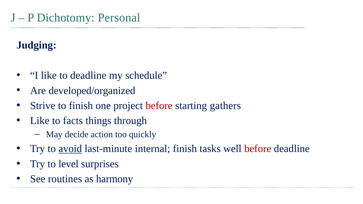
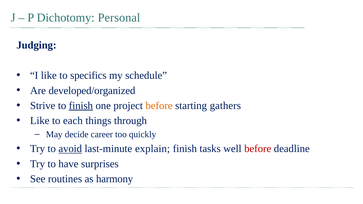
to deadline: deadline -> specifics
finish at (81, 106) underline: none -> present
before at (159, 106) colour: red -> orange
facts: facts -> each
action: action -> career
internal: internal -> explain
level: level -> have
